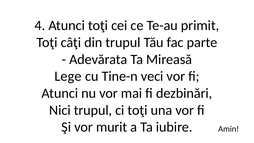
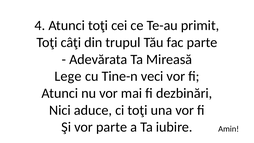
Nici trupul: trupul -> aduce
vor murit: murit -> parte
